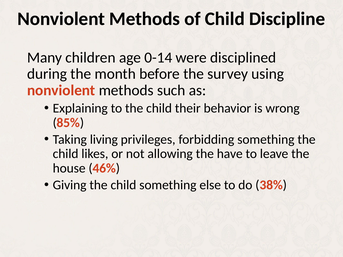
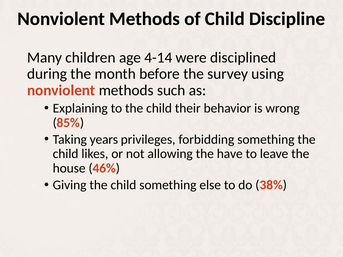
0-14: 0-14 -> 4-14
living: living -> years
